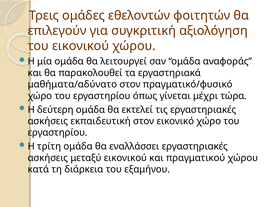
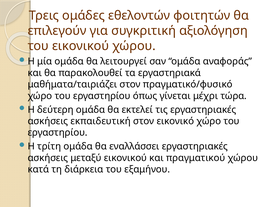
μαθήματα/αδύνατο: μαθήματα/αδύνατο -> μαθήματα/ταιριάζει
